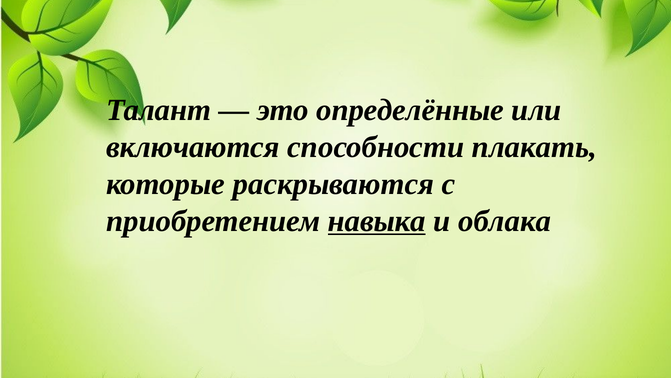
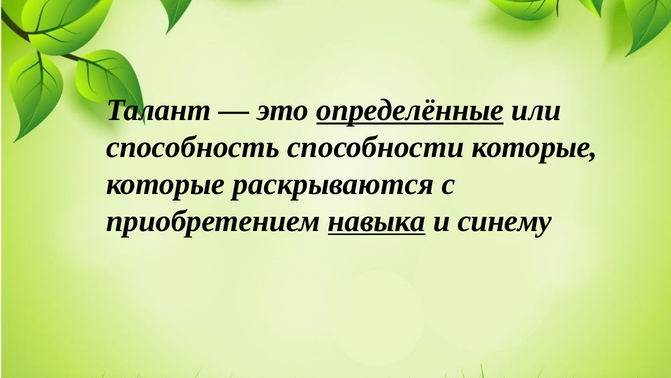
определённые underline: none -> present
включаются: включаются -> способность
способности плакать: плакать -> которые
облака: облака -> синему
